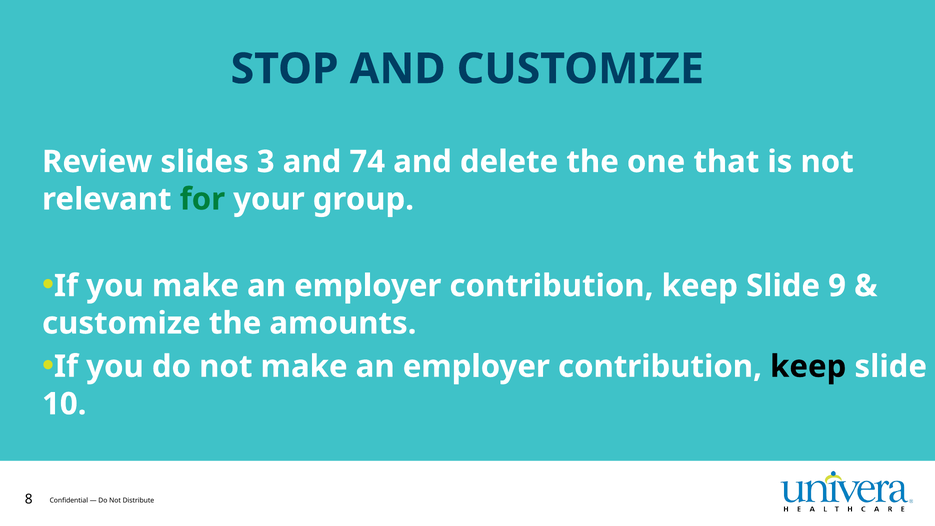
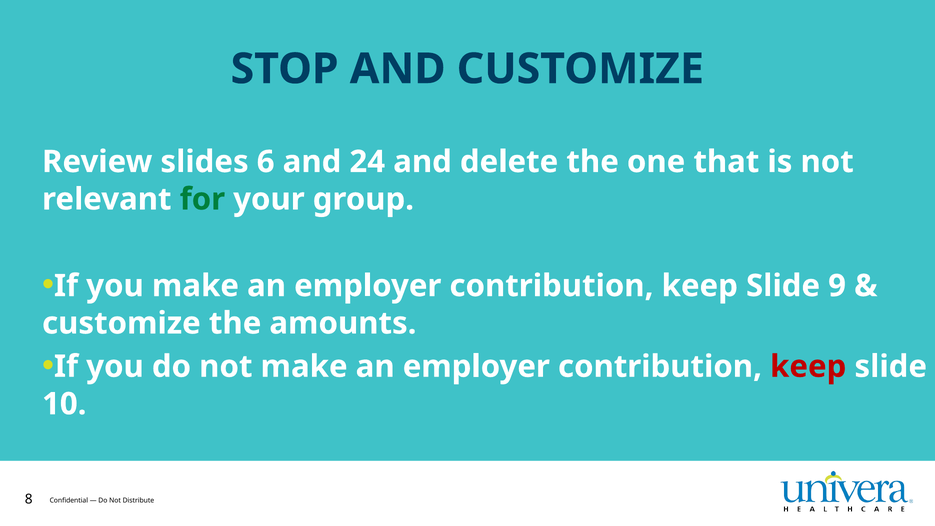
3: 3 -> 6
74: 74 -> 24
keep at (808, 367) colour: black -> red
